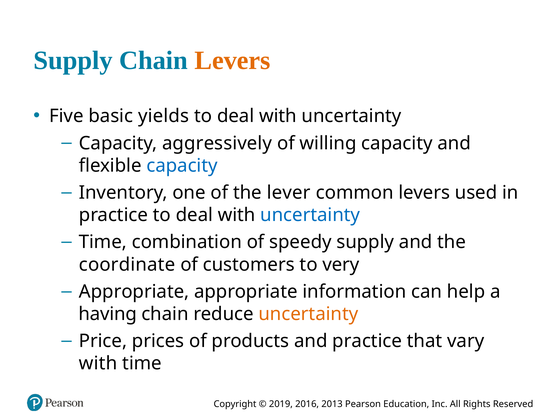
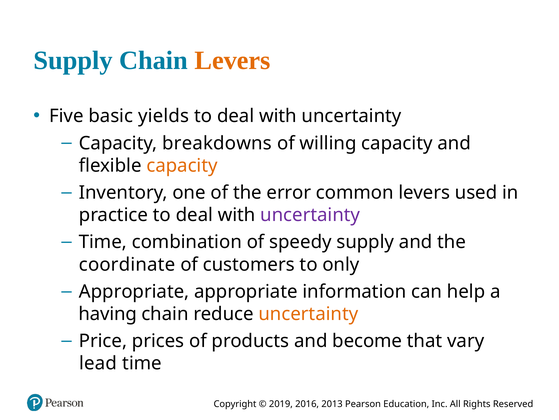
aggressively: aggressively -> breakdowns
capacity at (182, 165) colour: blue -> orange
lever: lever -> error
uncertainty at (310, 215) colour: blue -> purple
very: very -> only
and practice: practice -> become
with at (98, 363): with -> lead
